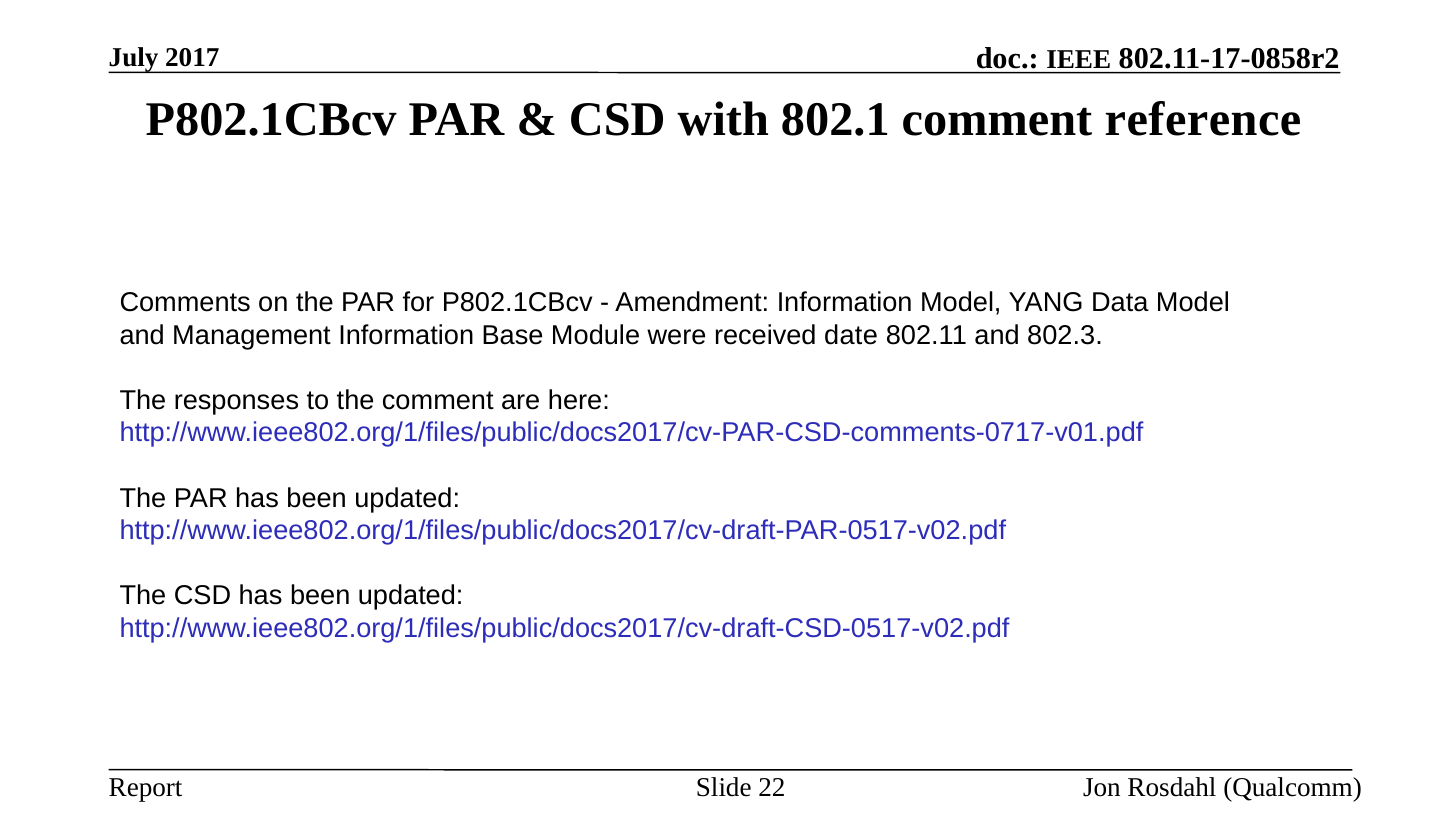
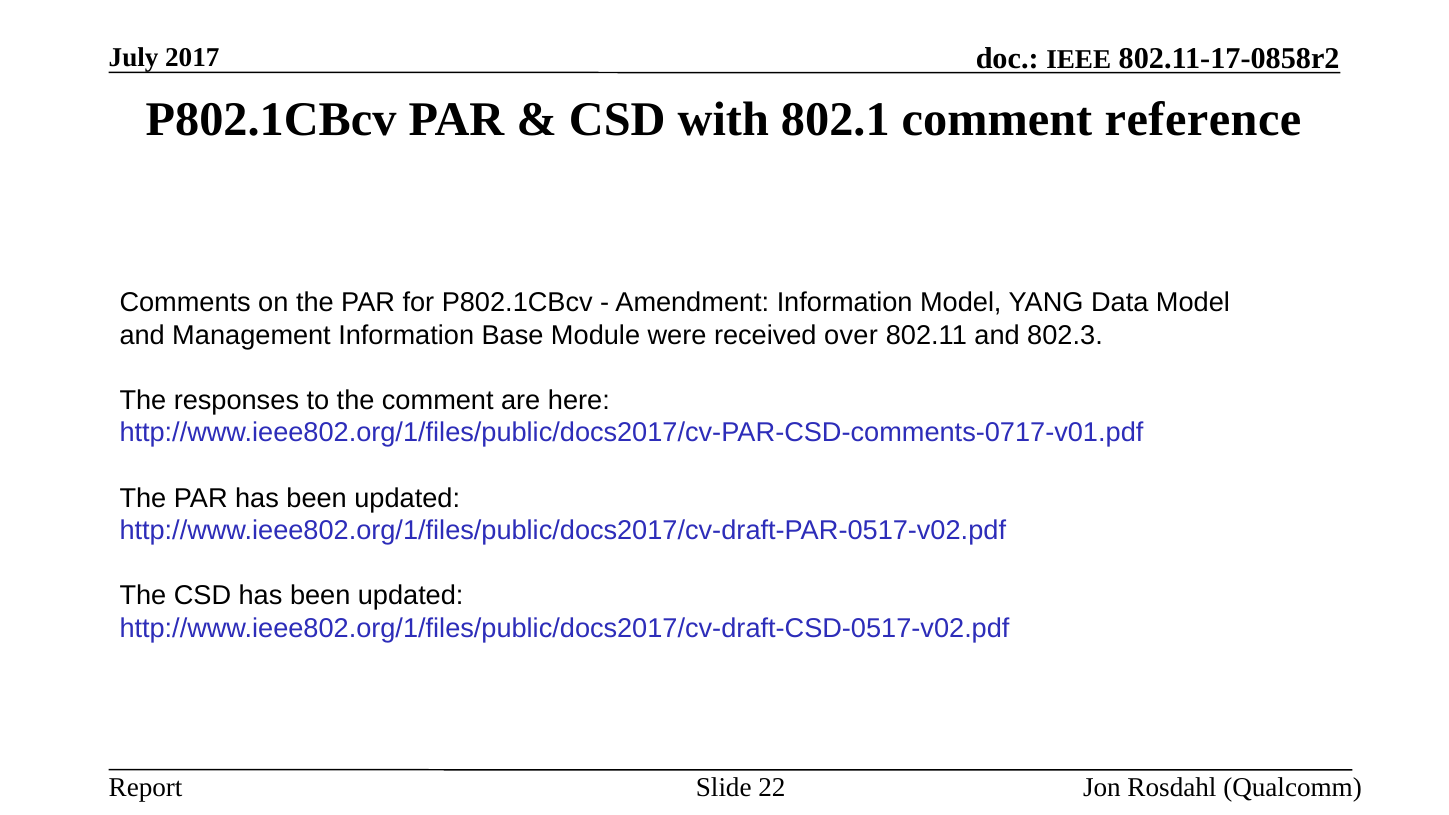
date: date -> over
